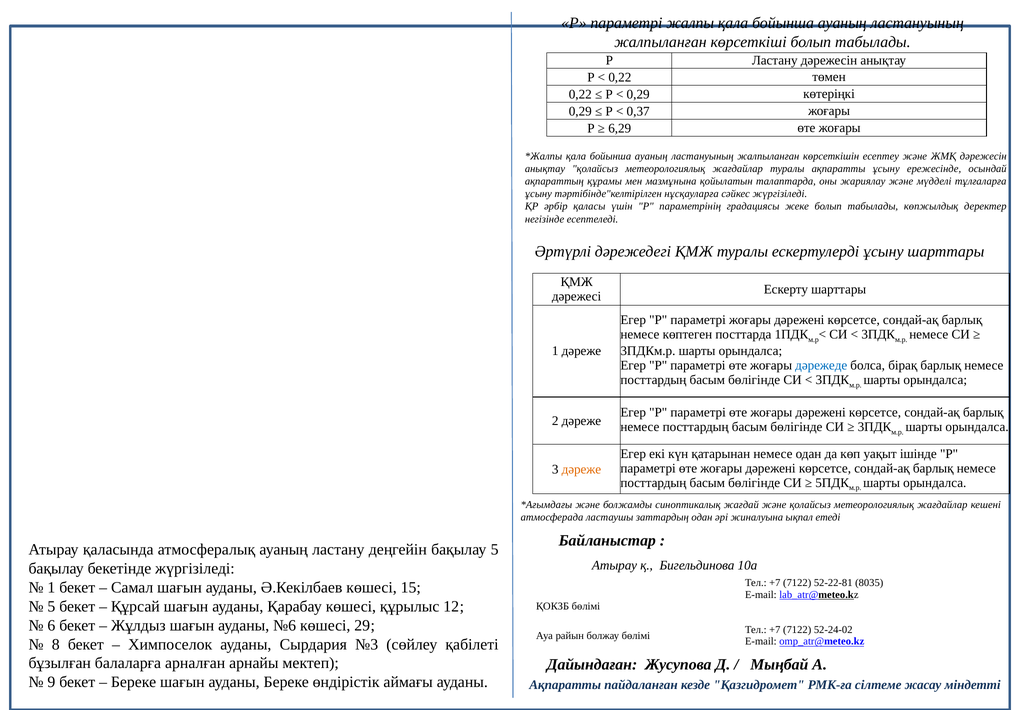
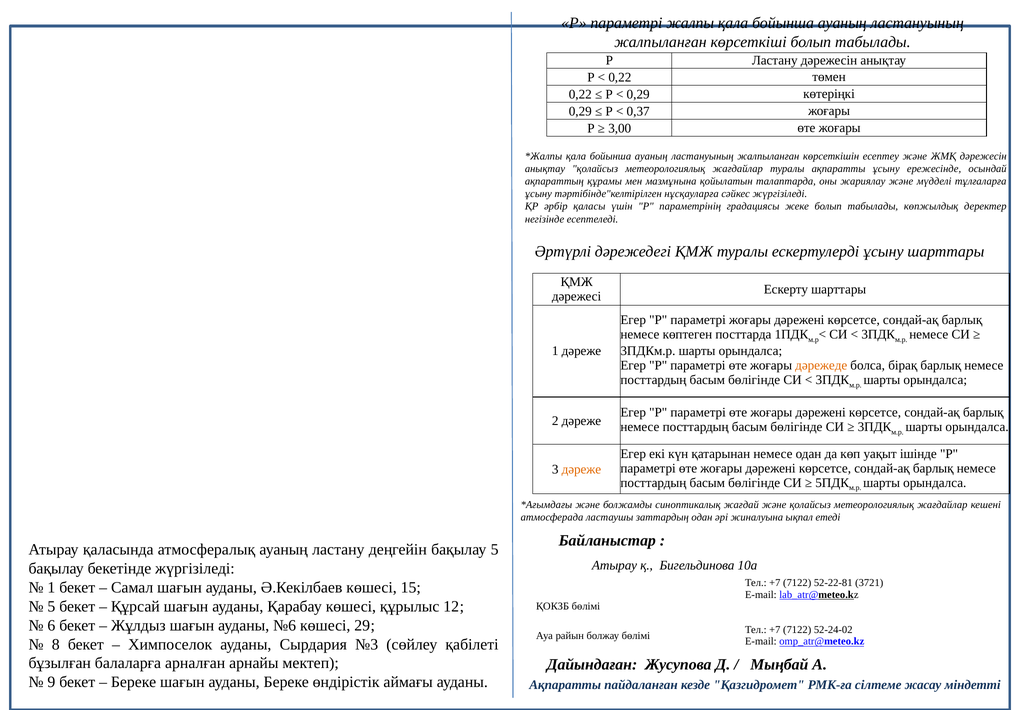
6,29: 6,29 -> 3,00
дәрежеде colour: blue -> orange
8035: 8035 -> 3721
